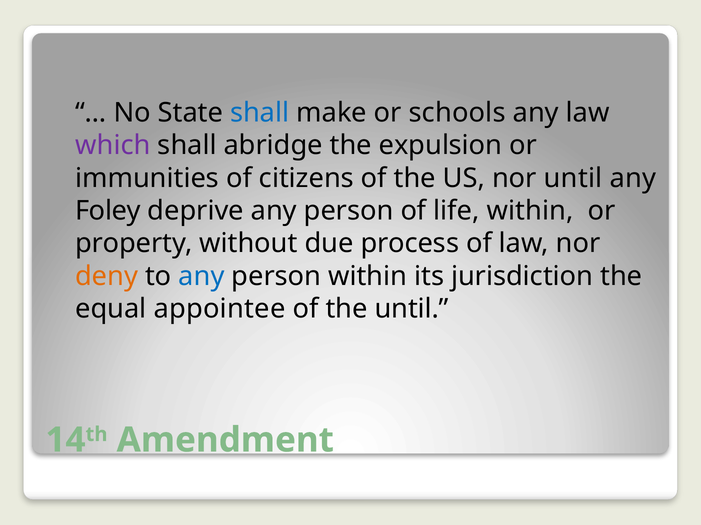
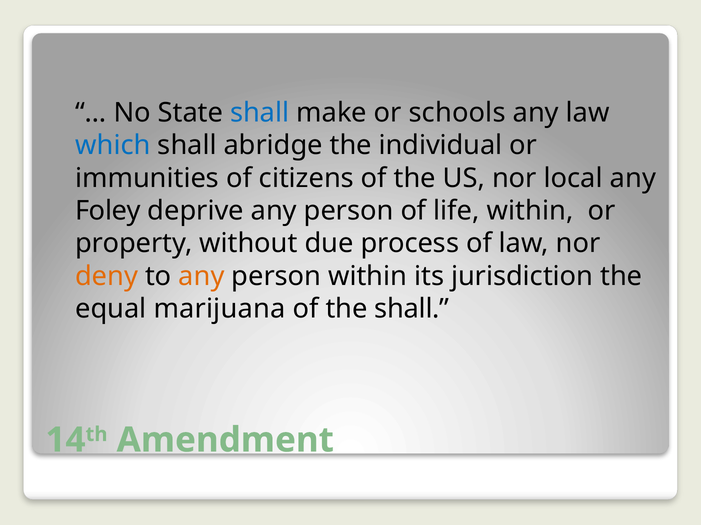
which colour: purple -> blue
expulsion: expulsion -> individual
nor until: until -> local
any at (201, 277) colour: blue -> orange
appointee: appointee -> marijuana
the until: until -> shall
